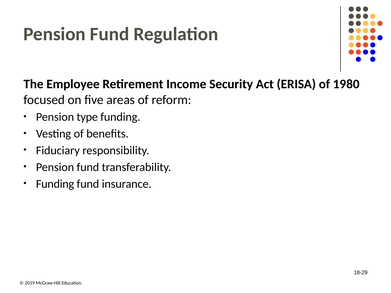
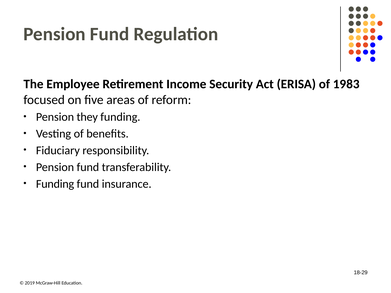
80: 80 -> 83
type: type -> they
